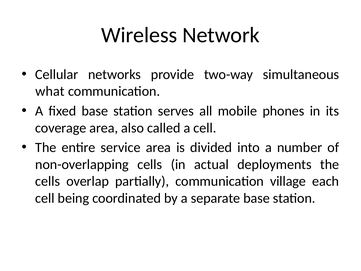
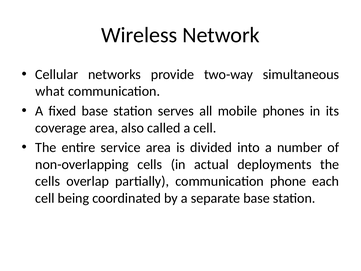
village: village -> phone
